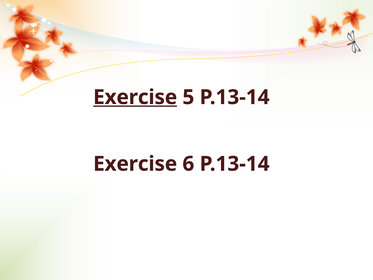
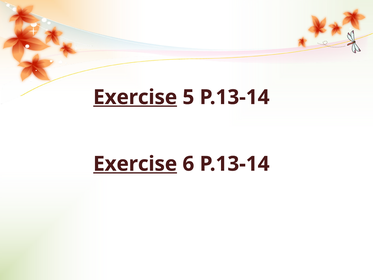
Exercise at (135, 164) underline: none -> present
